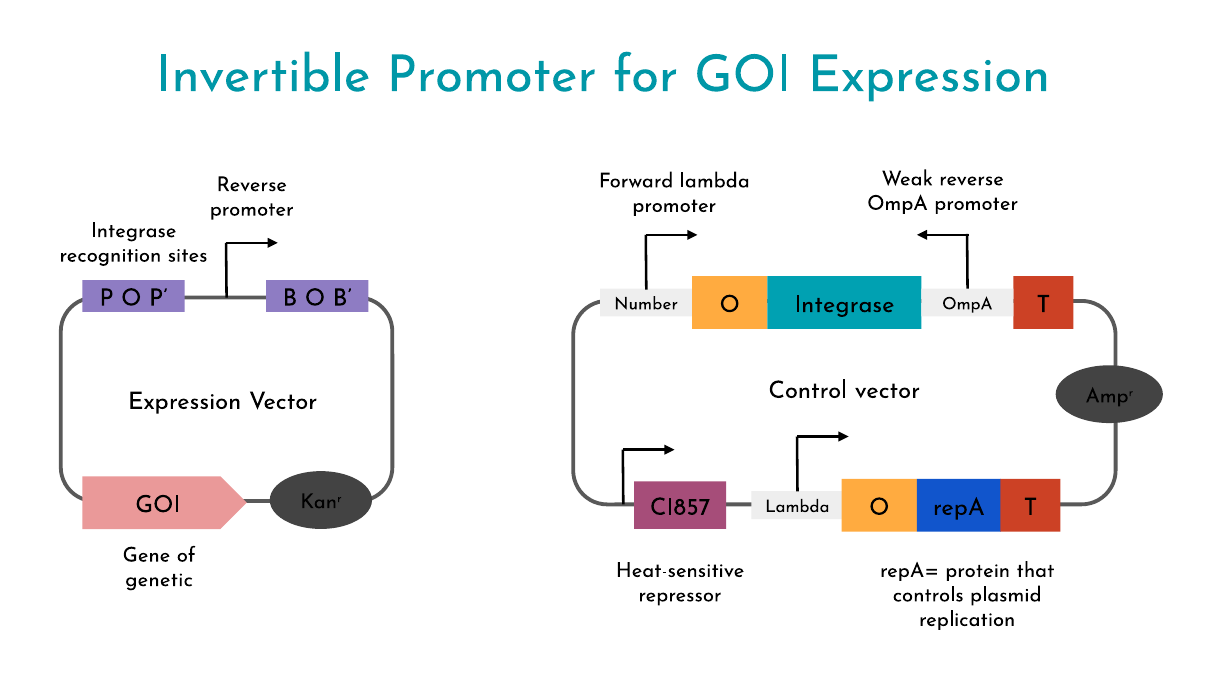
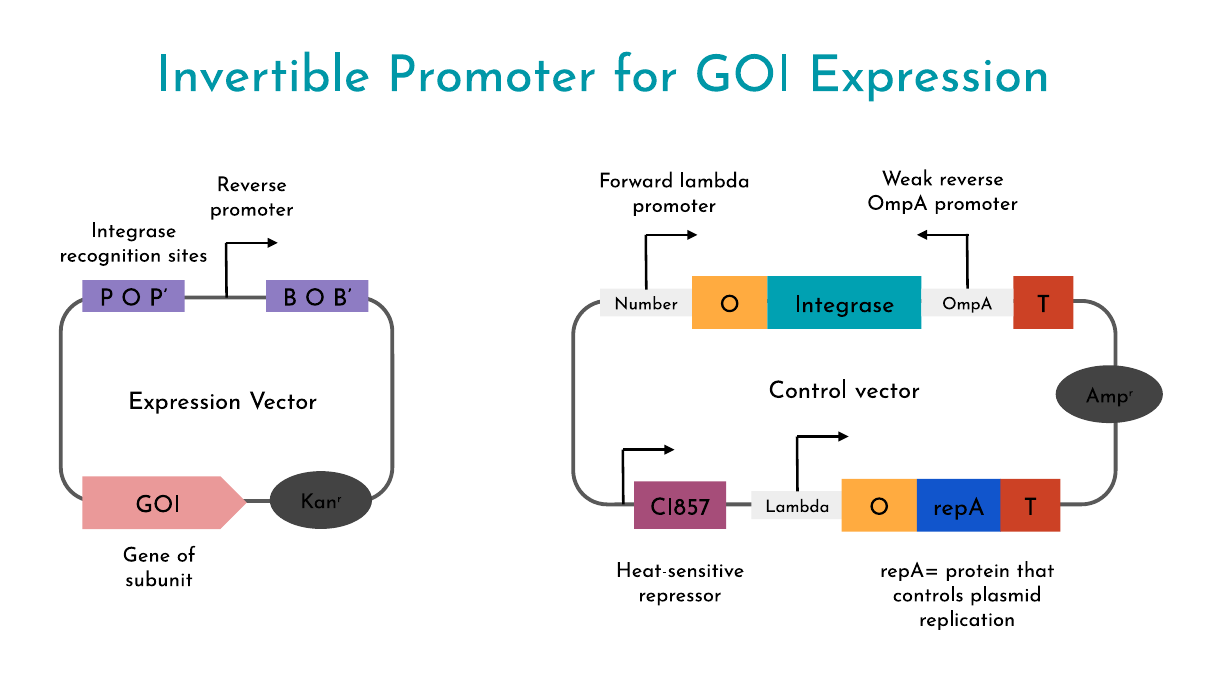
genetic: genetic -> subunit
